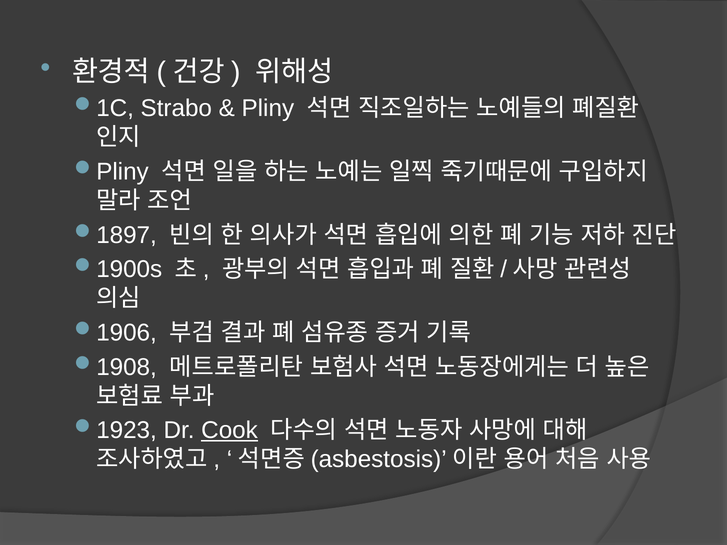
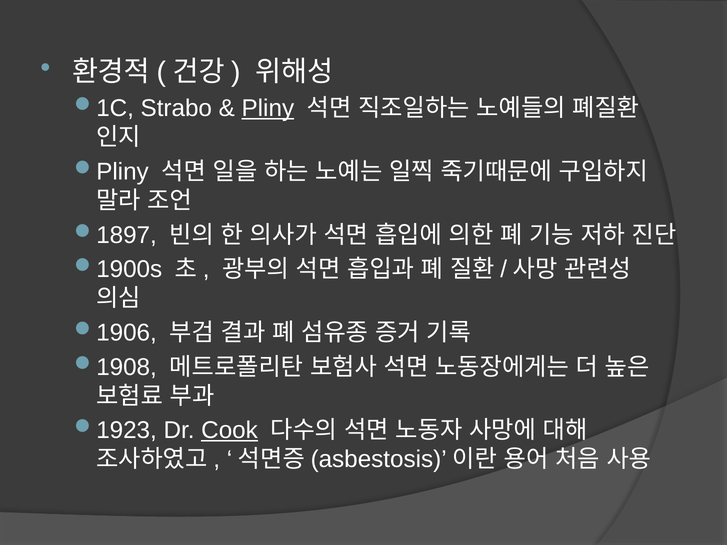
Pliny underline: none -> present
